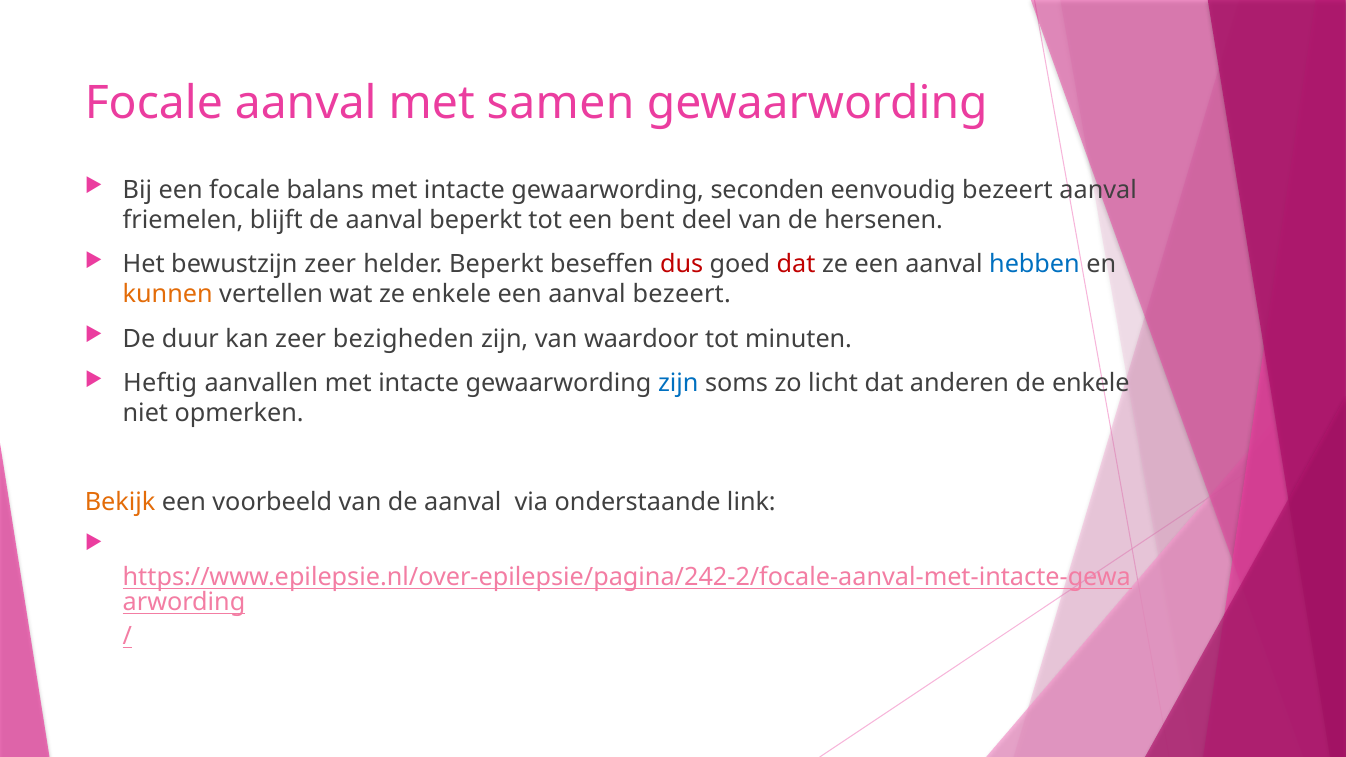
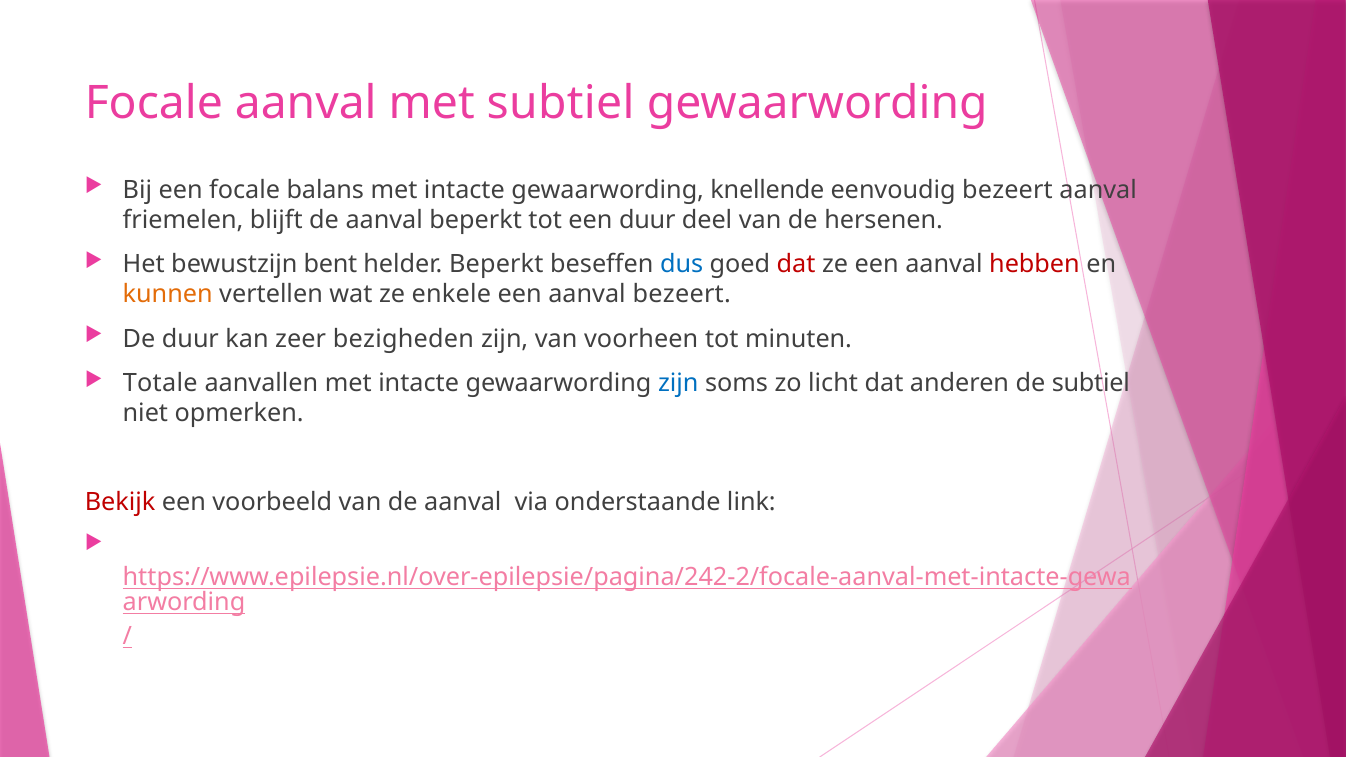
met samen: samen -> subtiel
seconden: seconden -> knellende
een bent: bent -> duur
bewustzijn zeer: zeer -> bent
dus colour: red -> blue
hebben colour: blue -> red
waardoor: waardoor -> voorheen
Heftig: Heftig -> Totale
de enkele: enkele -> subtiel
Bekijk colour: orange -> red
